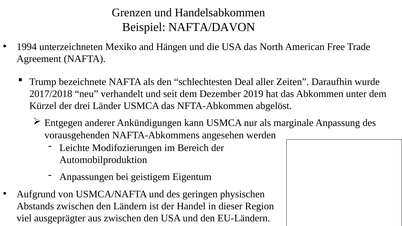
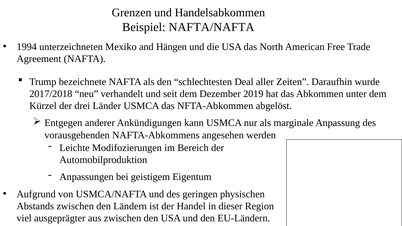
NAFTA/DAVON: NAFTA/DAVON -> NAFTA/NAFTA
